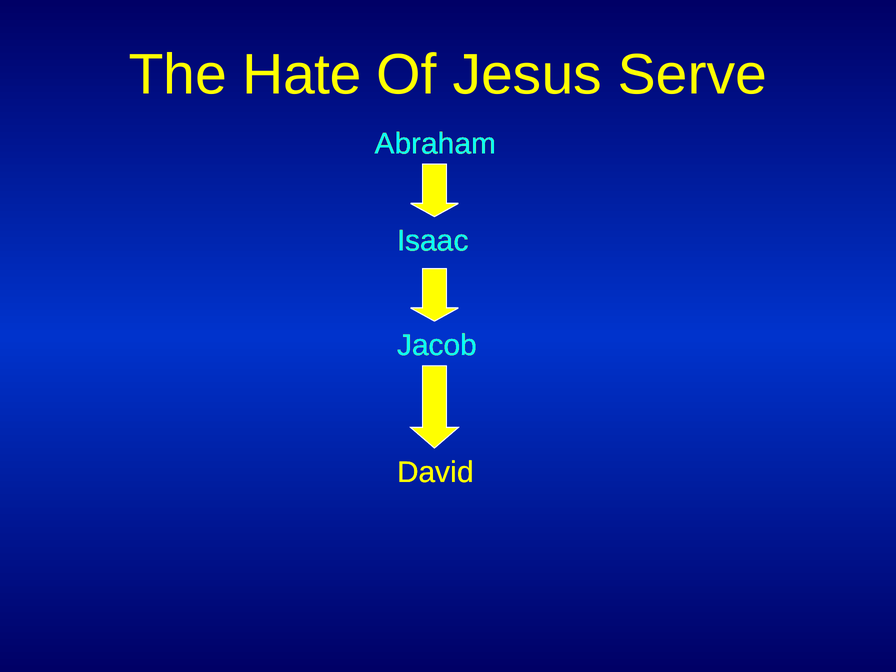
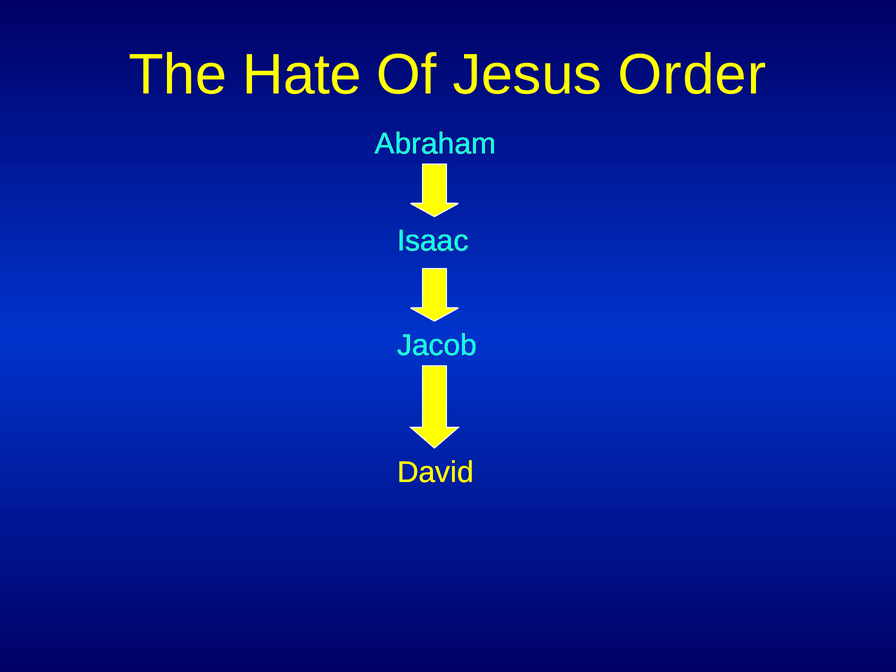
Serve: Serve -> Order
